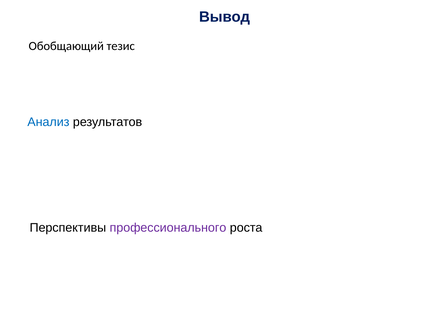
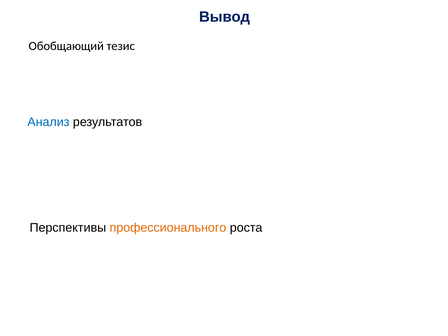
профессионального colour: purple -> orange
